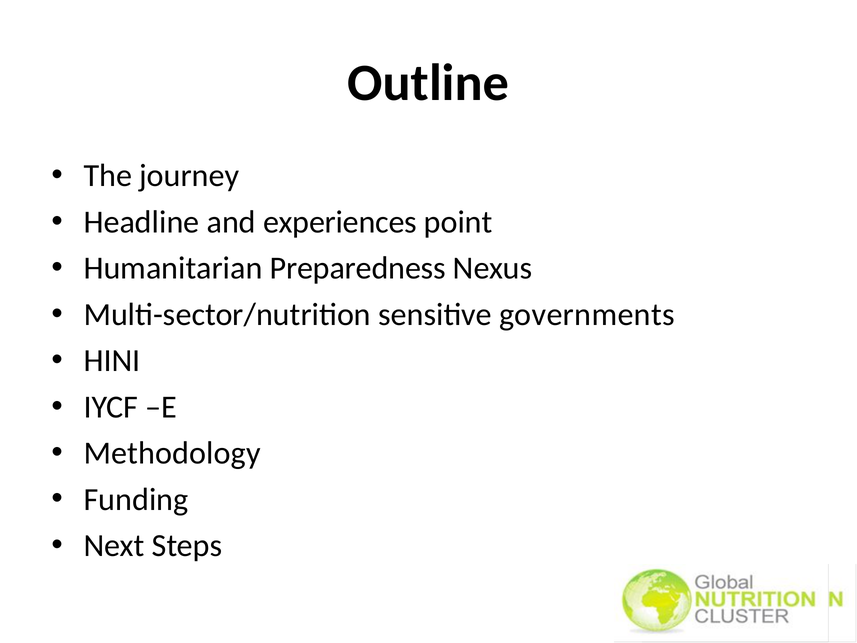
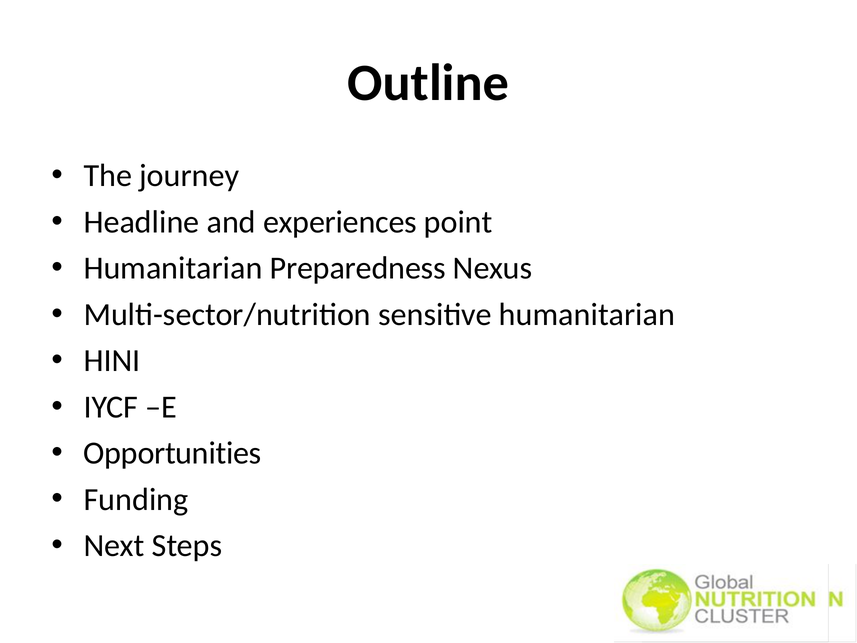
sensitive governments: governments -> humanitarian
Methodology: Methodology -> Opportunities
